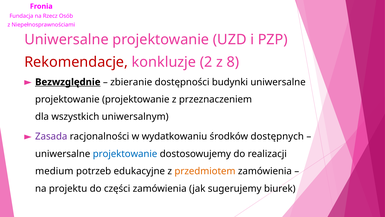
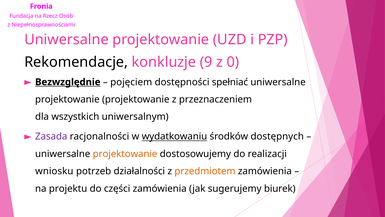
Rekomendacje colour: red -> black
2: 2 -> 9
8: 8 -> 0
zbieranie: zbieranie -> pojęciem
budynki: budynki -> spełniać
wydatkowaniu underline: none -> present
projektowanie at (125, 154) colour: blue -> orange
medium: medium -> wniosku
edukacyjne: edukacyjne -> działalności
